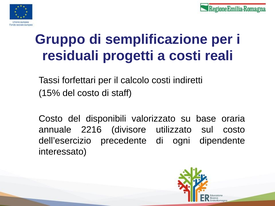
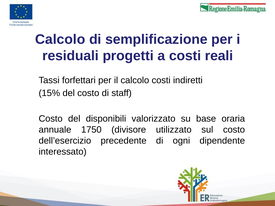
Gruppo at (60, 39): Gruppo -> Calcolo
2216: 2216 -> 1750
